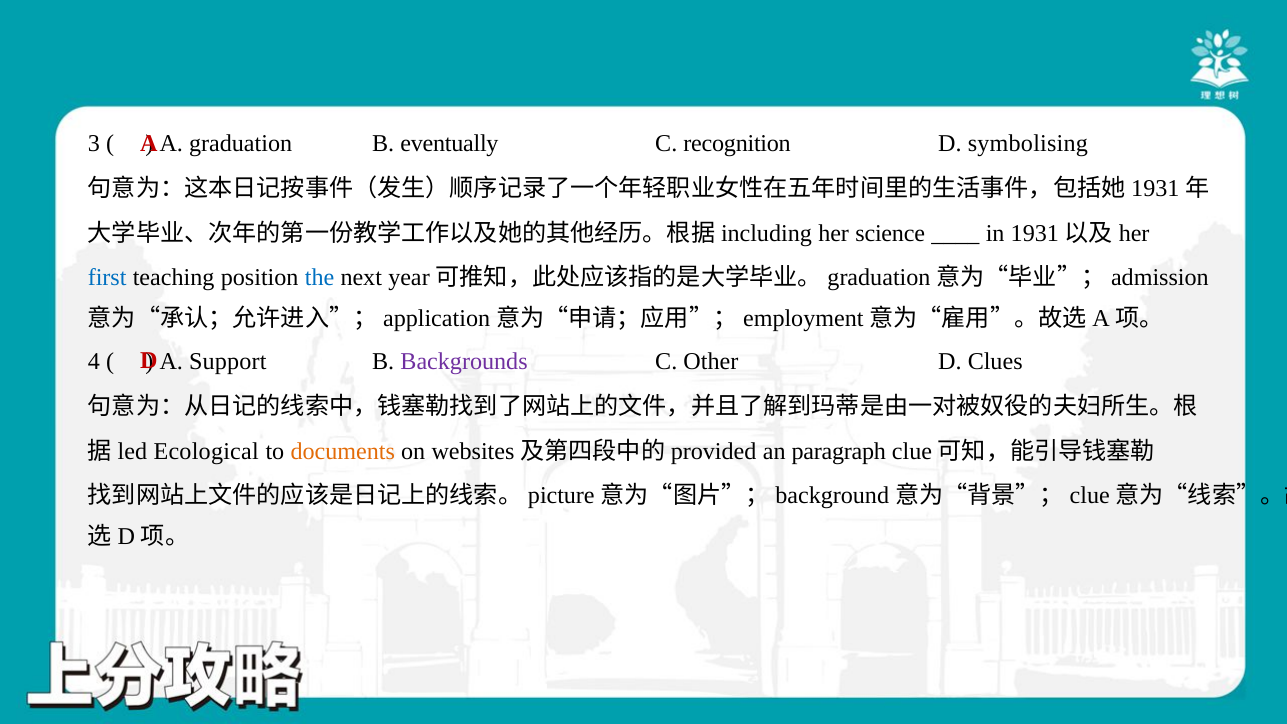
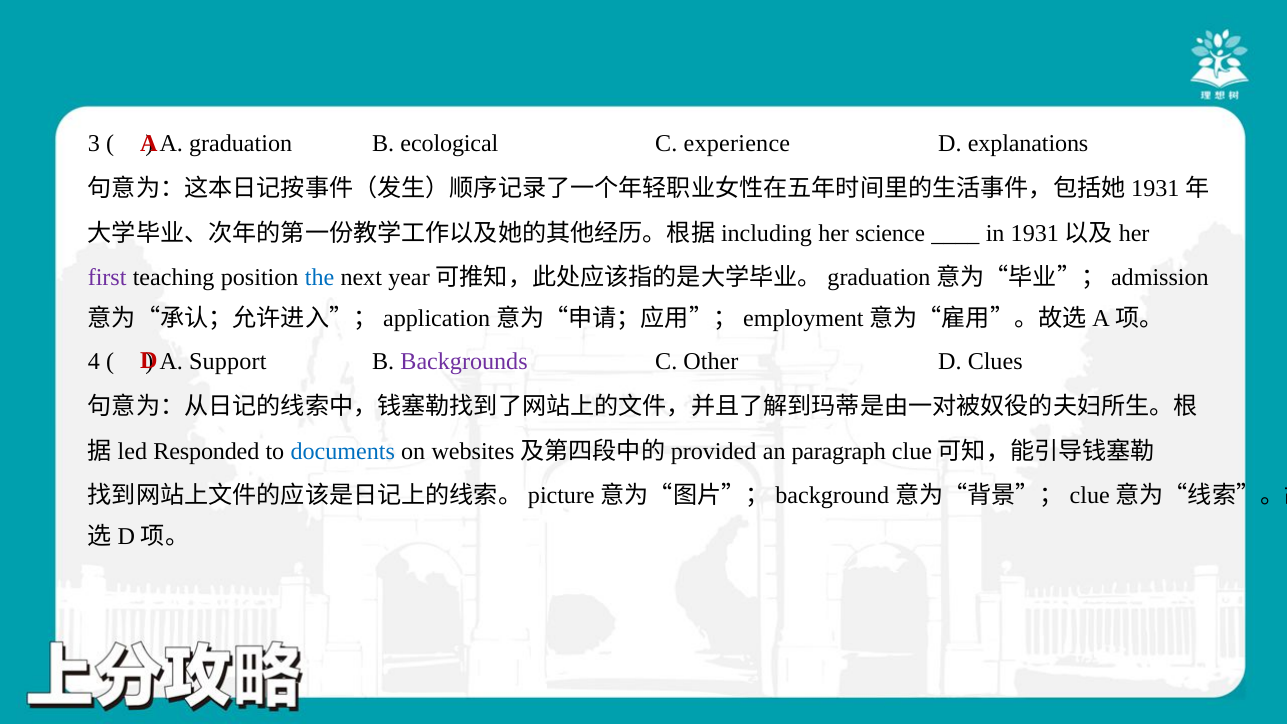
eventually: eventually -> ecological
recognition: recognition -> experience
symbolising: symbolising -> explanations
first colour: blue -> purple
Ecological: Ecological -> Responded
documents colour: orange -> blue
